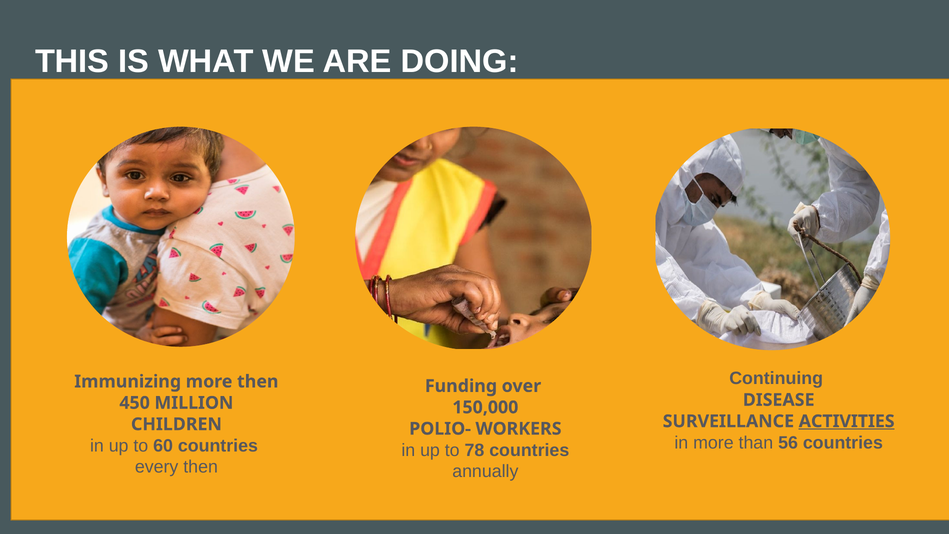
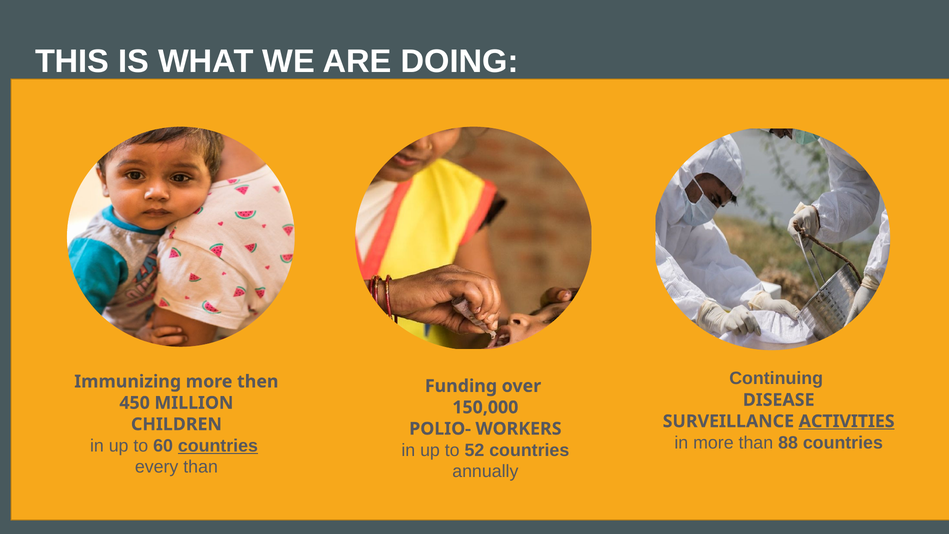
56: 56 -> 88
countries at (218, 445) underline: none -> present
78: 78 -> 52
every then: then -> than
